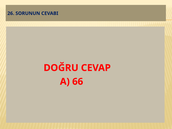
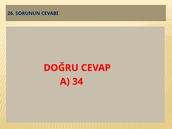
66: 66 -> 34
